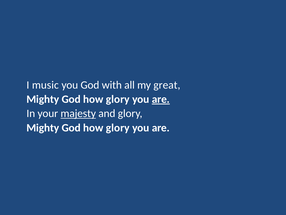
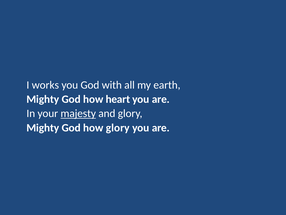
music: music -> works
great: great -> earth
glory at (118, 99): glory -> heart
are at (161, 99) underline: present -> none
